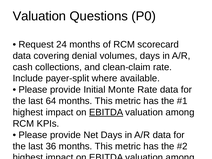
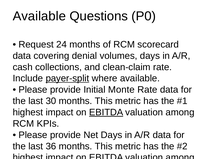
Valuation at (39, 16): Valuation -> Available
payer-split underline: none -> present
64: 64 -> 30
